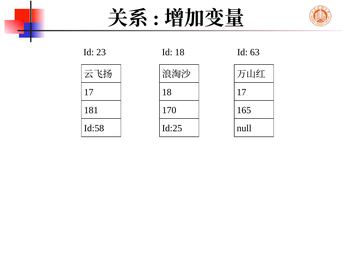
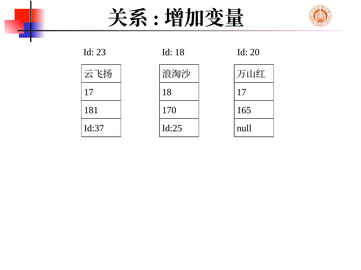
63: 63 -> 20
Id:58: Id:58 -> Id:37
